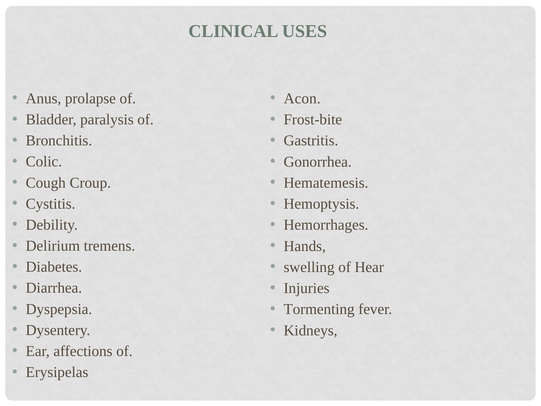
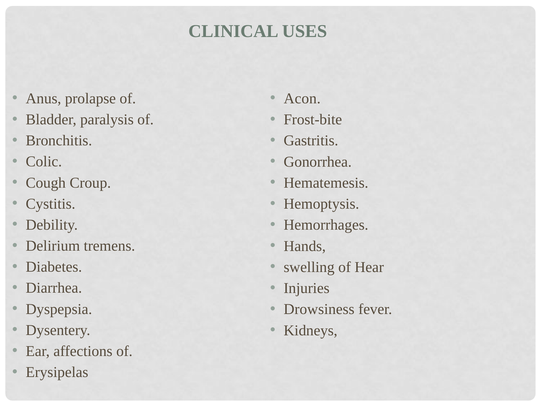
Tormenting: Tormenting -> Drowsiness
